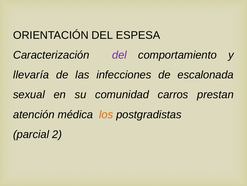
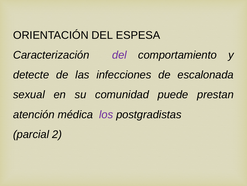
llevaría: llevaría -> detecte
carros: carros -> puede
los colour: orange -> purple
